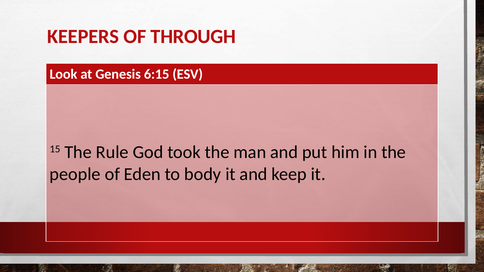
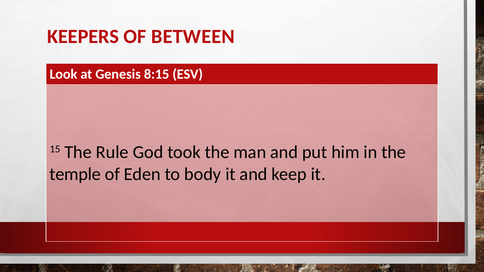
THROUGH: THROUGH -> BETWEEN
6:15: 6:15 -> 8:15
people: people -> temple
